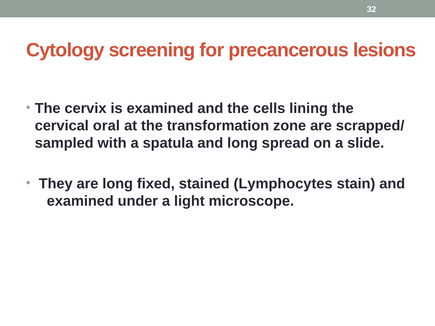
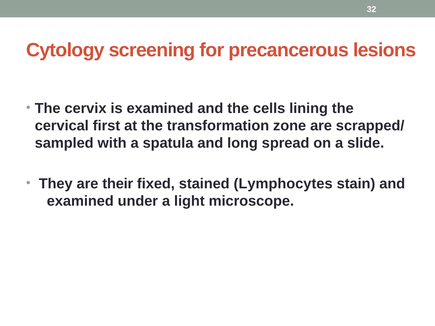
oral: oral -> first
are long: long -> their
